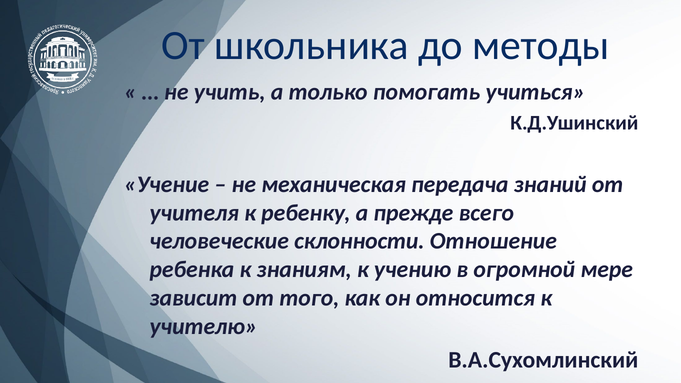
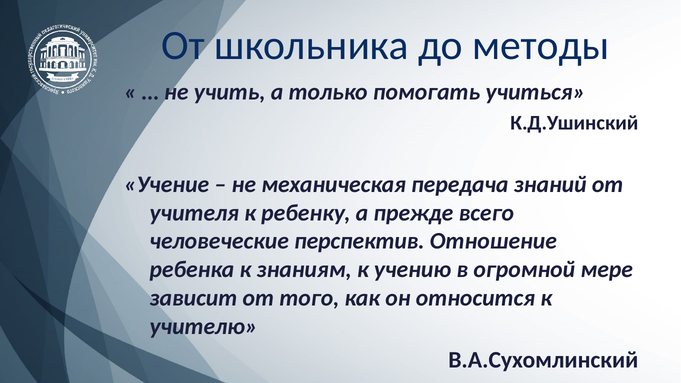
склонности: склонности -> перспектив
